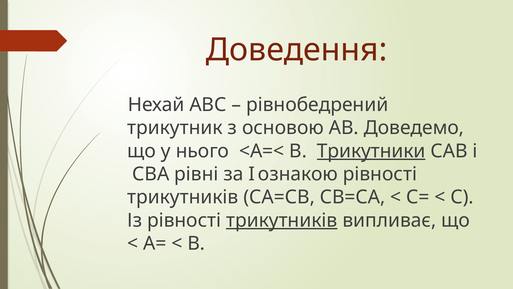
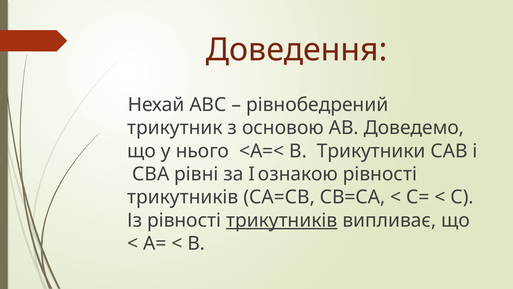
Трикутники underline: present -> none
